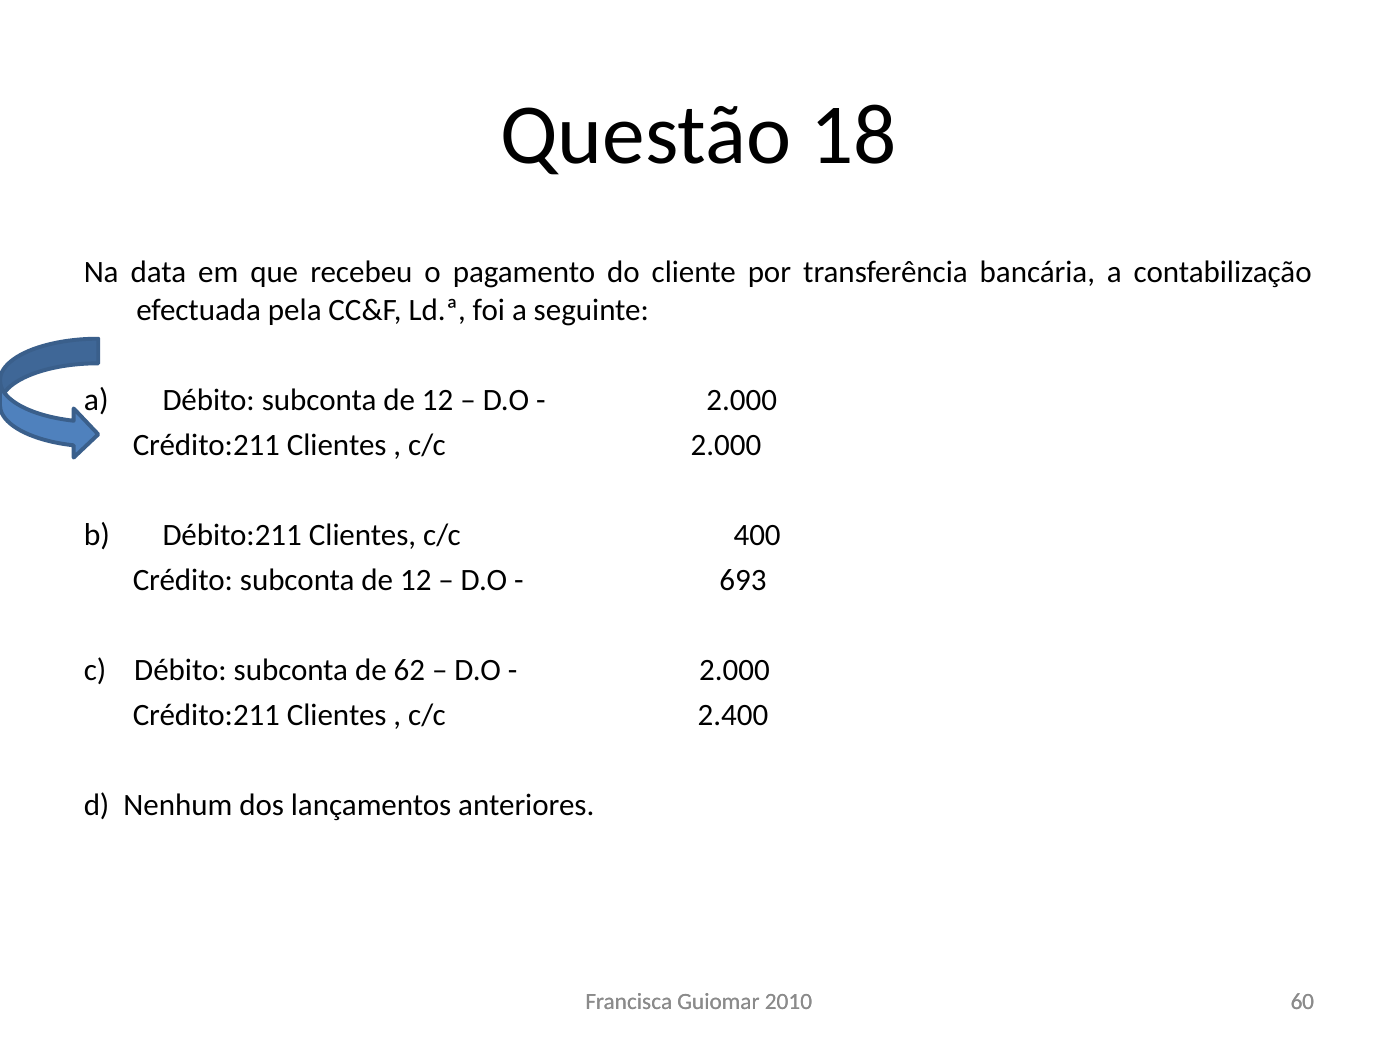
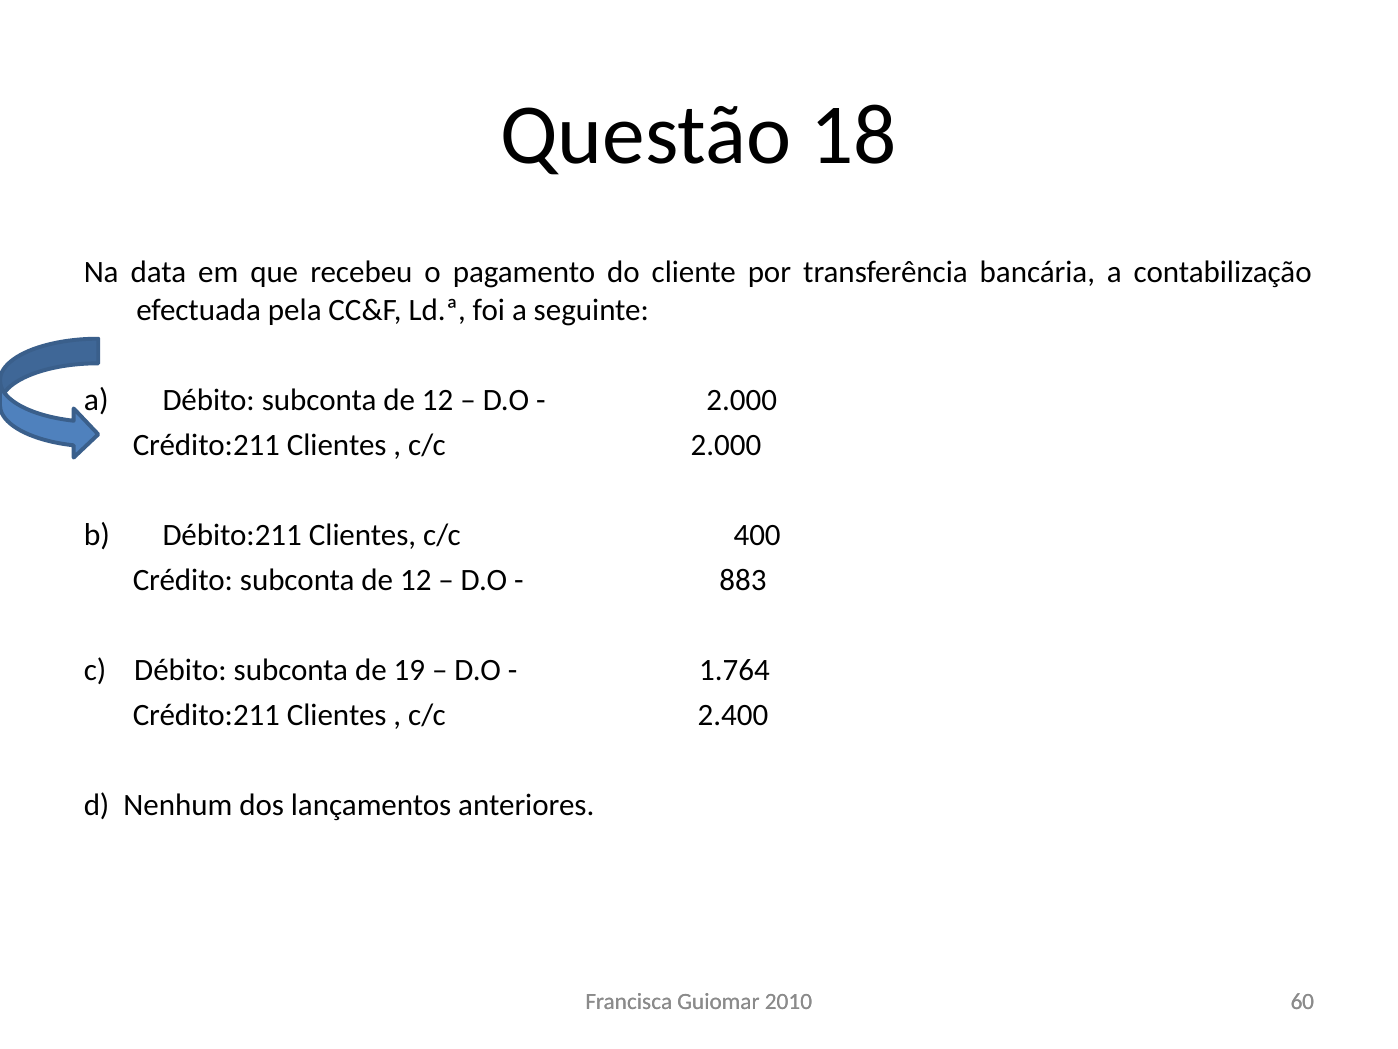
693: 693 -> 883
62: 62 -> 19
2.000 at (735, 670): 2.000 -> 1.764
